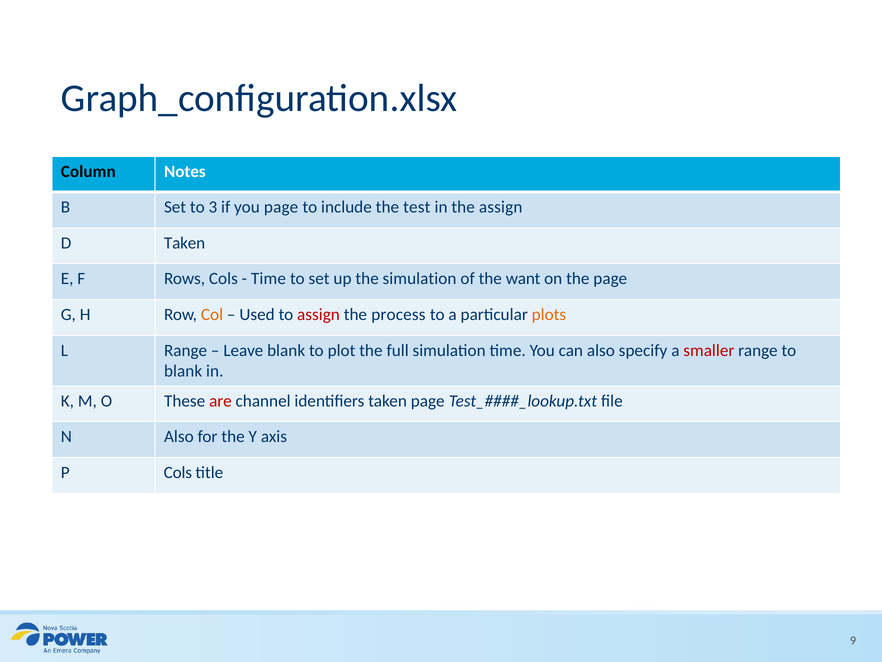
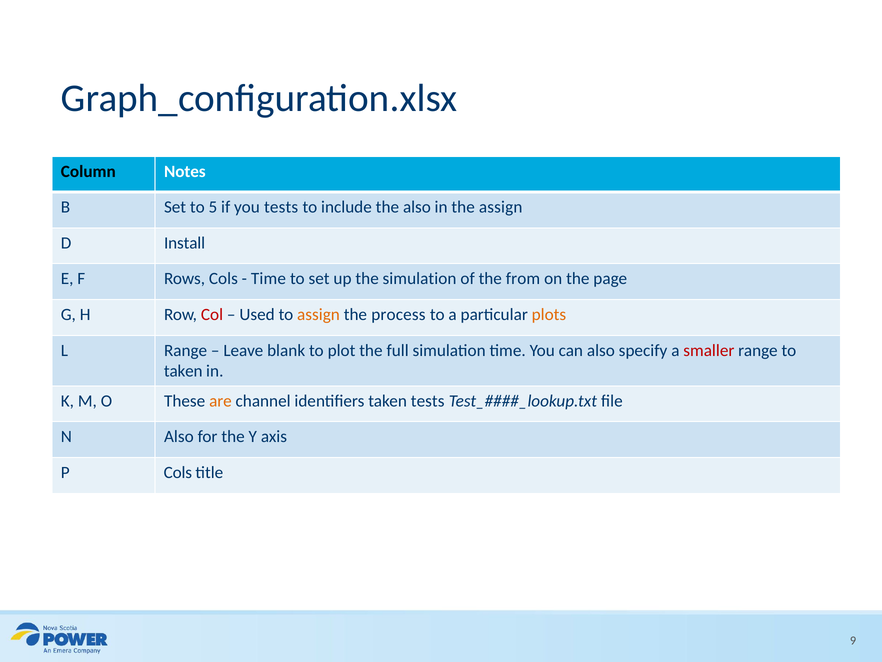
3: 3 -> 5
you page: page -> tests
the test: test -> also
D Taken: Taken -> Install
want: want -> from
Col colour: orange -> red
assign at (318, 314) colour: red -> orange
blank at (183, 371): blank -> taken
are colour: red -> orange
taken page: page -> tests
